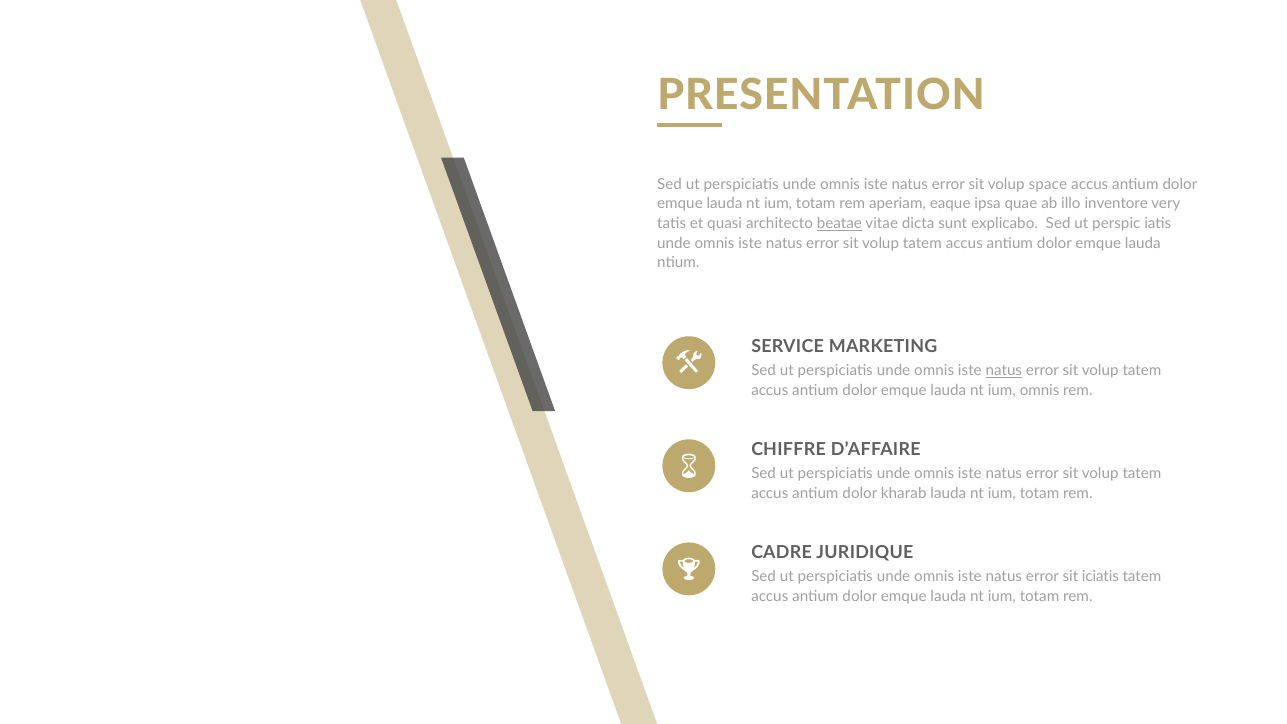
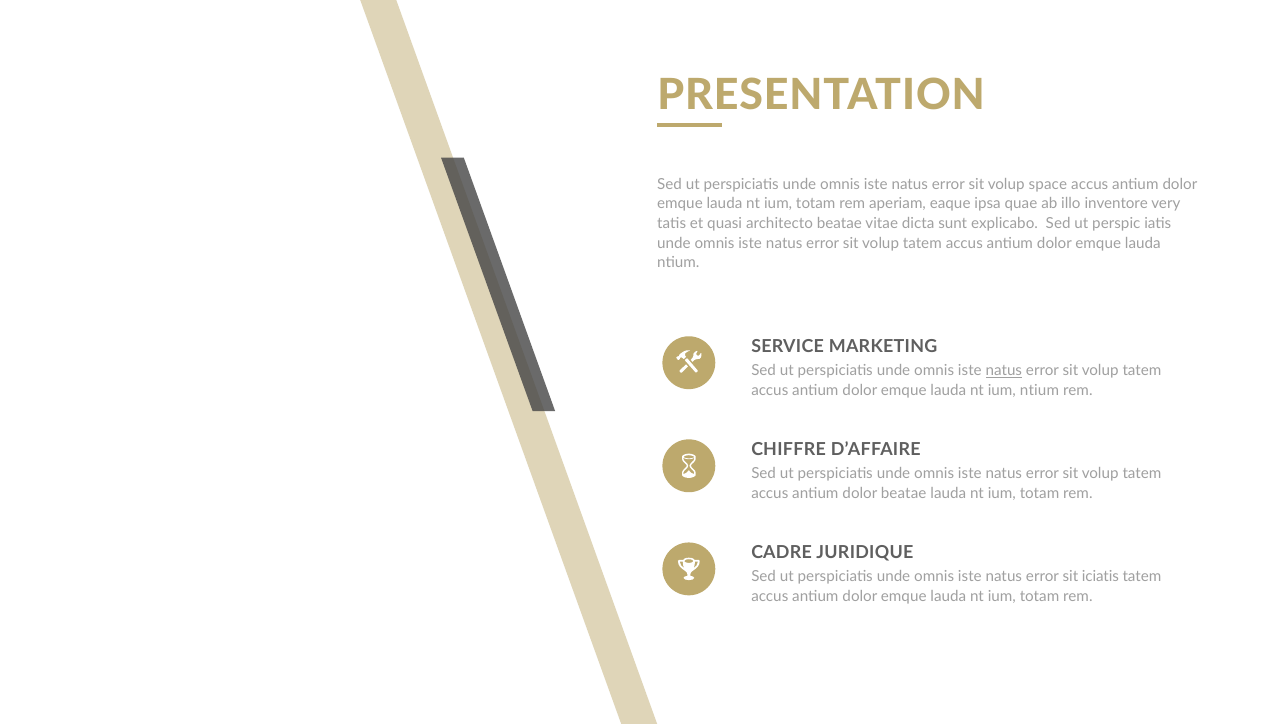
beatae at (839, 224) underline: present -> none
ium omnis: omnis -> ntium
dolor kharab: kharab -> beatae
